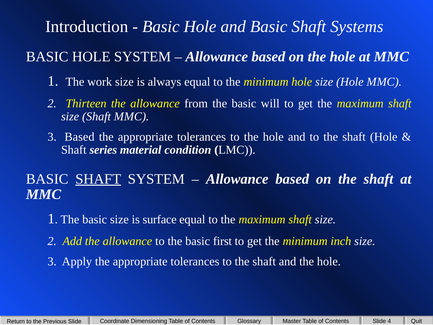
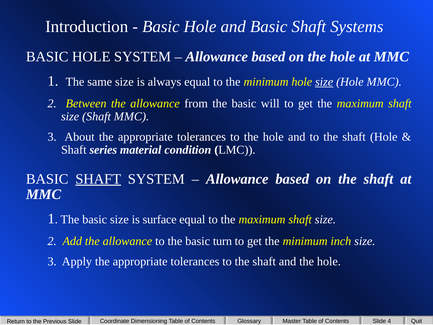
work: work -> same
size at (324, 82) underline: none -> present
Thirteen: Thirteen -> Between
3 Based: Based -> About
first: first -> turn
